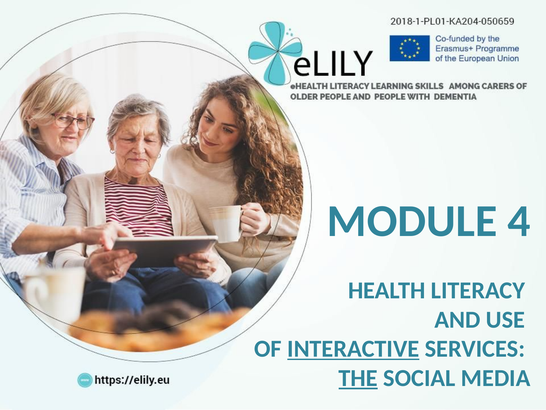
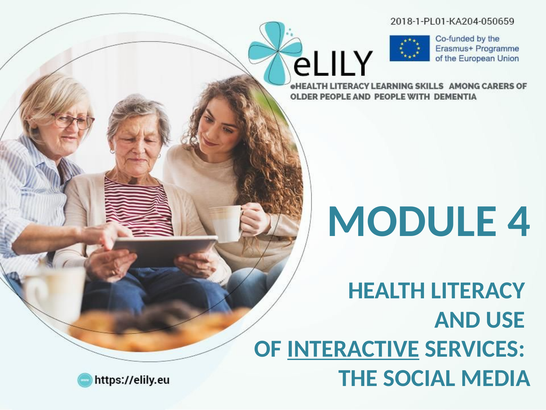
THE underline: present -> none
